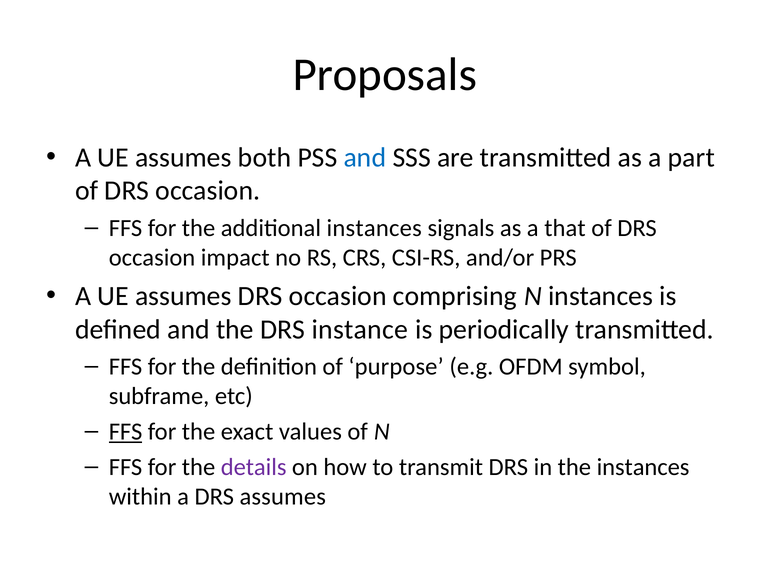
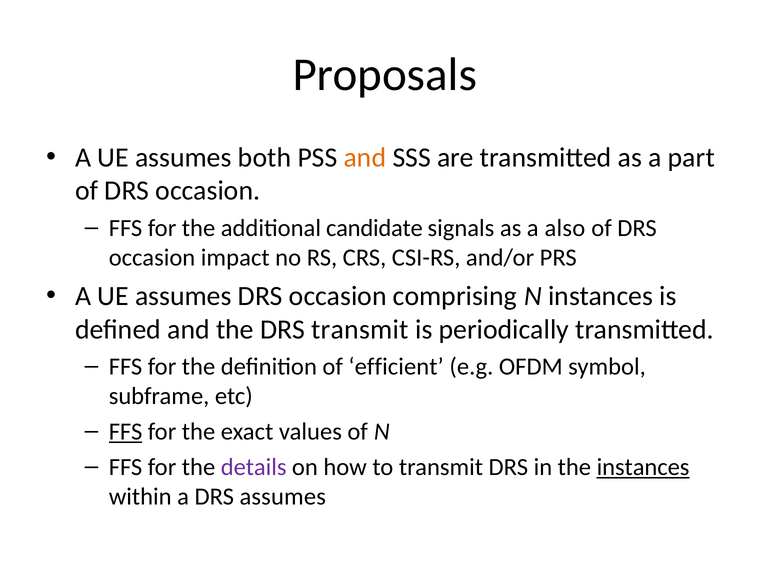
and at (365, 157) colour: blue -> orange
additional instances: instances -> candidate
that: that -> also
DRS instance: instance -> transmit
purpose: purpose -> efficient
instances at (643, 467) underline: none -> present
